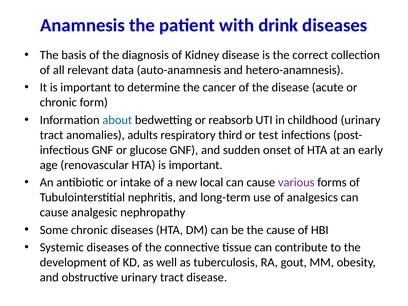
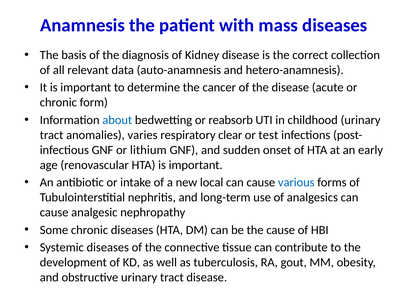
drink: drink -> mass
adults: adults -> varies
third: third -> clear
glucose: glucose -> lithium
various colour: purple -> blue
